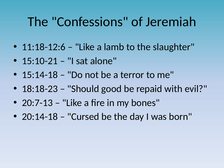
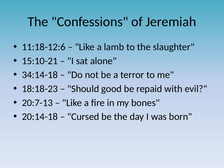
15:14-18: 15:14-18 -> 34:14-18
